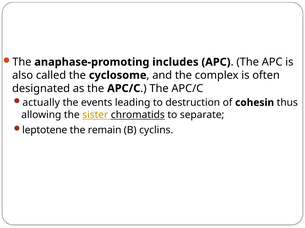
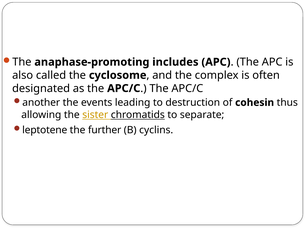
actually: actually -> another
remain: remain -> further
